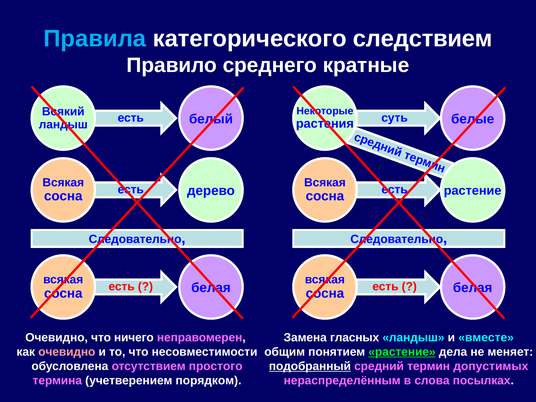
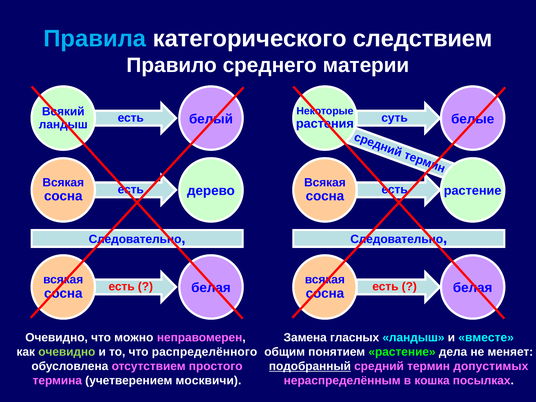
кратные: кратные -> материи
ничего: ничего -> можно
очевидно at (67, 352) colour: pink -> light green
несовместимости: несовместимости -> распределённого
растение at (402, 352) underline: present -> none
порядком: порядком -> москвичи
слова: слова -> кошка
